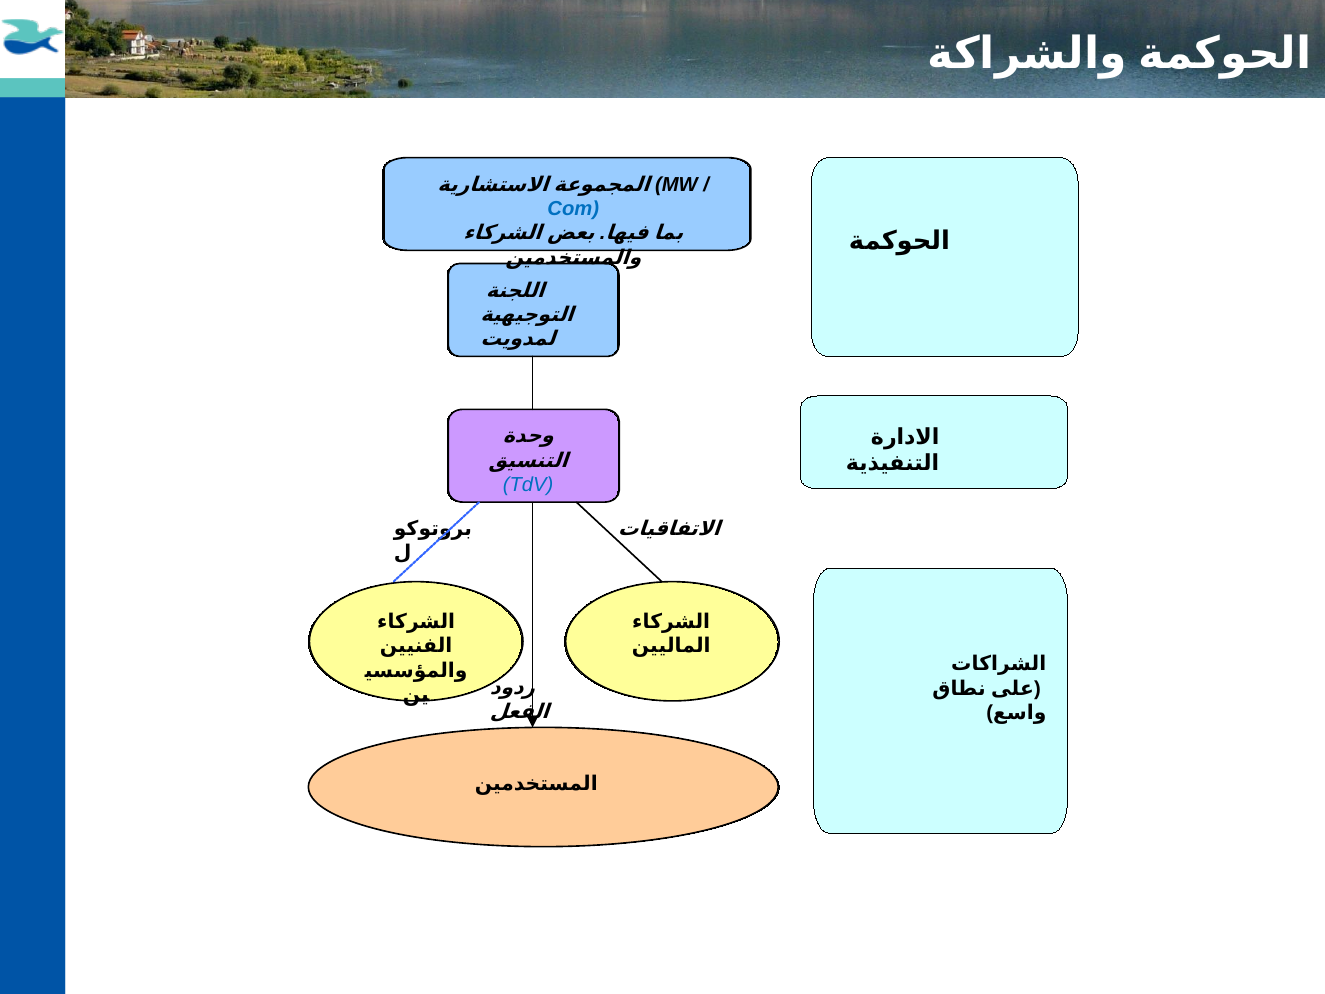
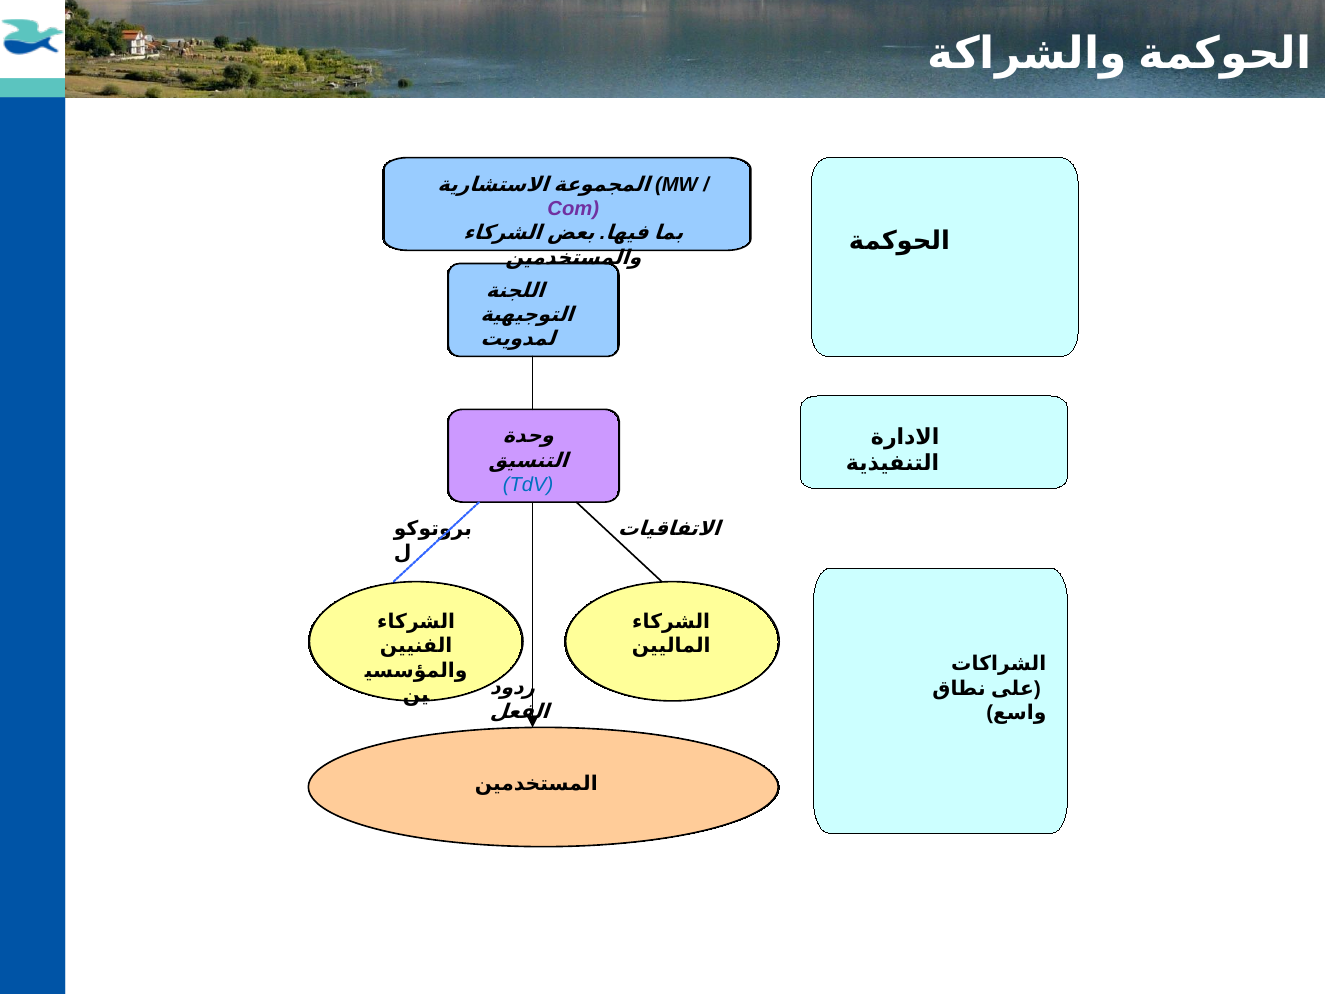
Com colour: blue -> purple
